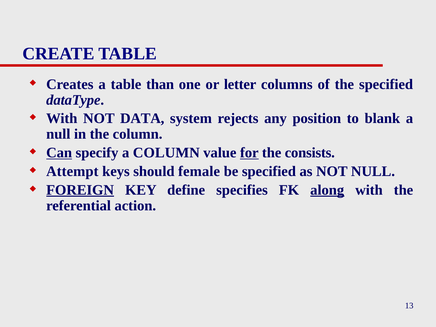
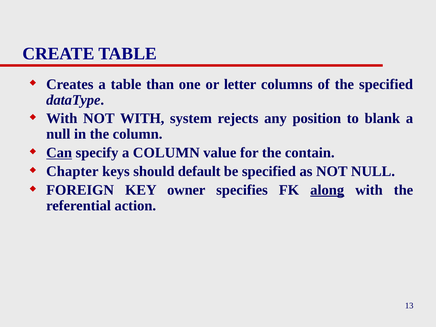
NOT DATA: DATA -> WITH
for underline: present -> none
consists: consists -> contain
Attempt: Attempt -> Chapter
female: female -> default
FOREIGN underline: present -> none
define: define -> owner
